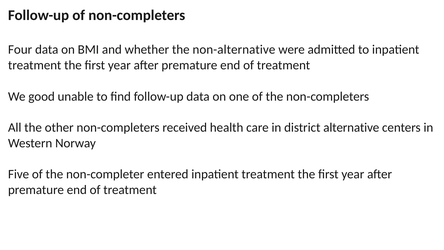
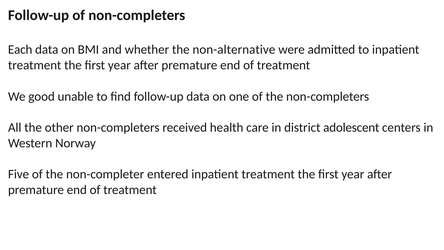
Four: Four -> Each
alternative: alternative -> adolescent
